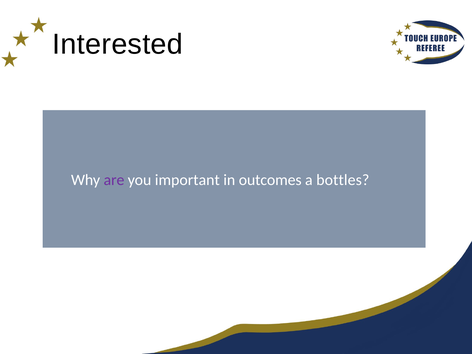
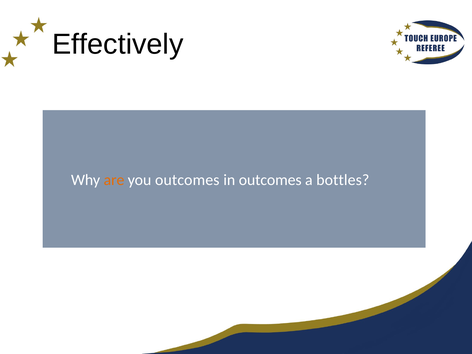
Interested: Interested -> Effectively
are colour: purple -> orange
you important: important -> outcomes
